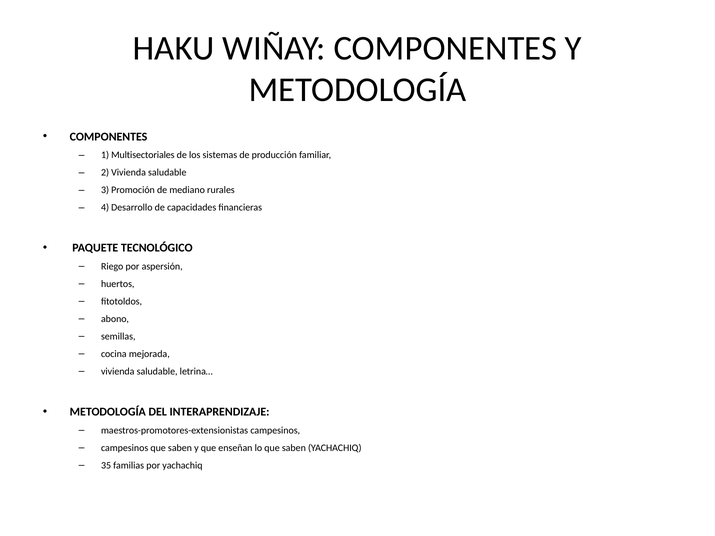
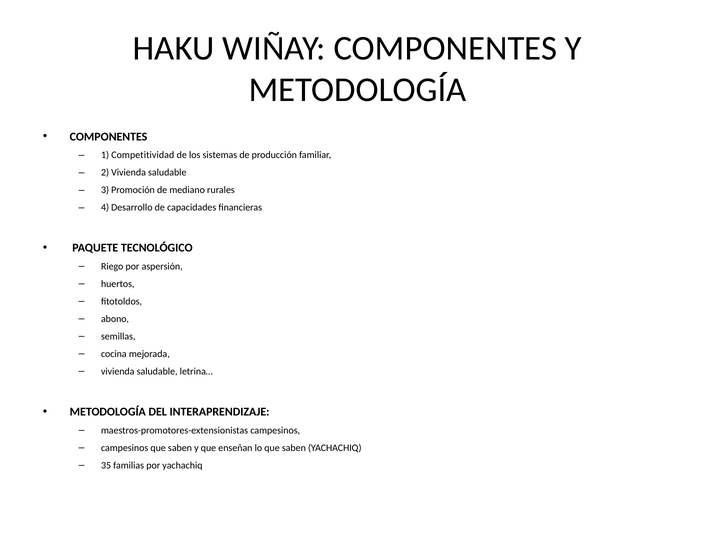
Multisectoriales: Multisectoriales -> Competitividad
